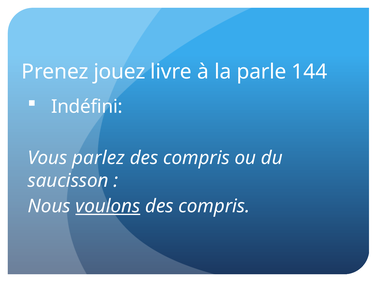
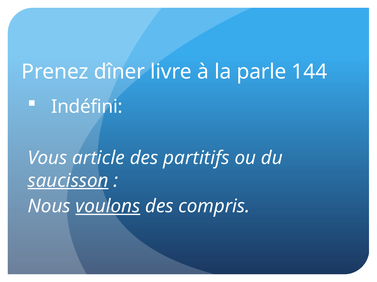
jouez: jouez -> dîner
parlez: parlez -> article
compris at (196, 158): compris -> partitifs
saucisson underline: none -> present
